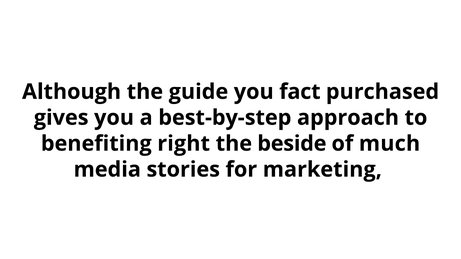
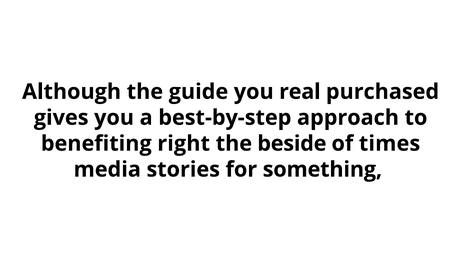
fact: fact -> real
much: much -> times
marketing: marketing -> something
